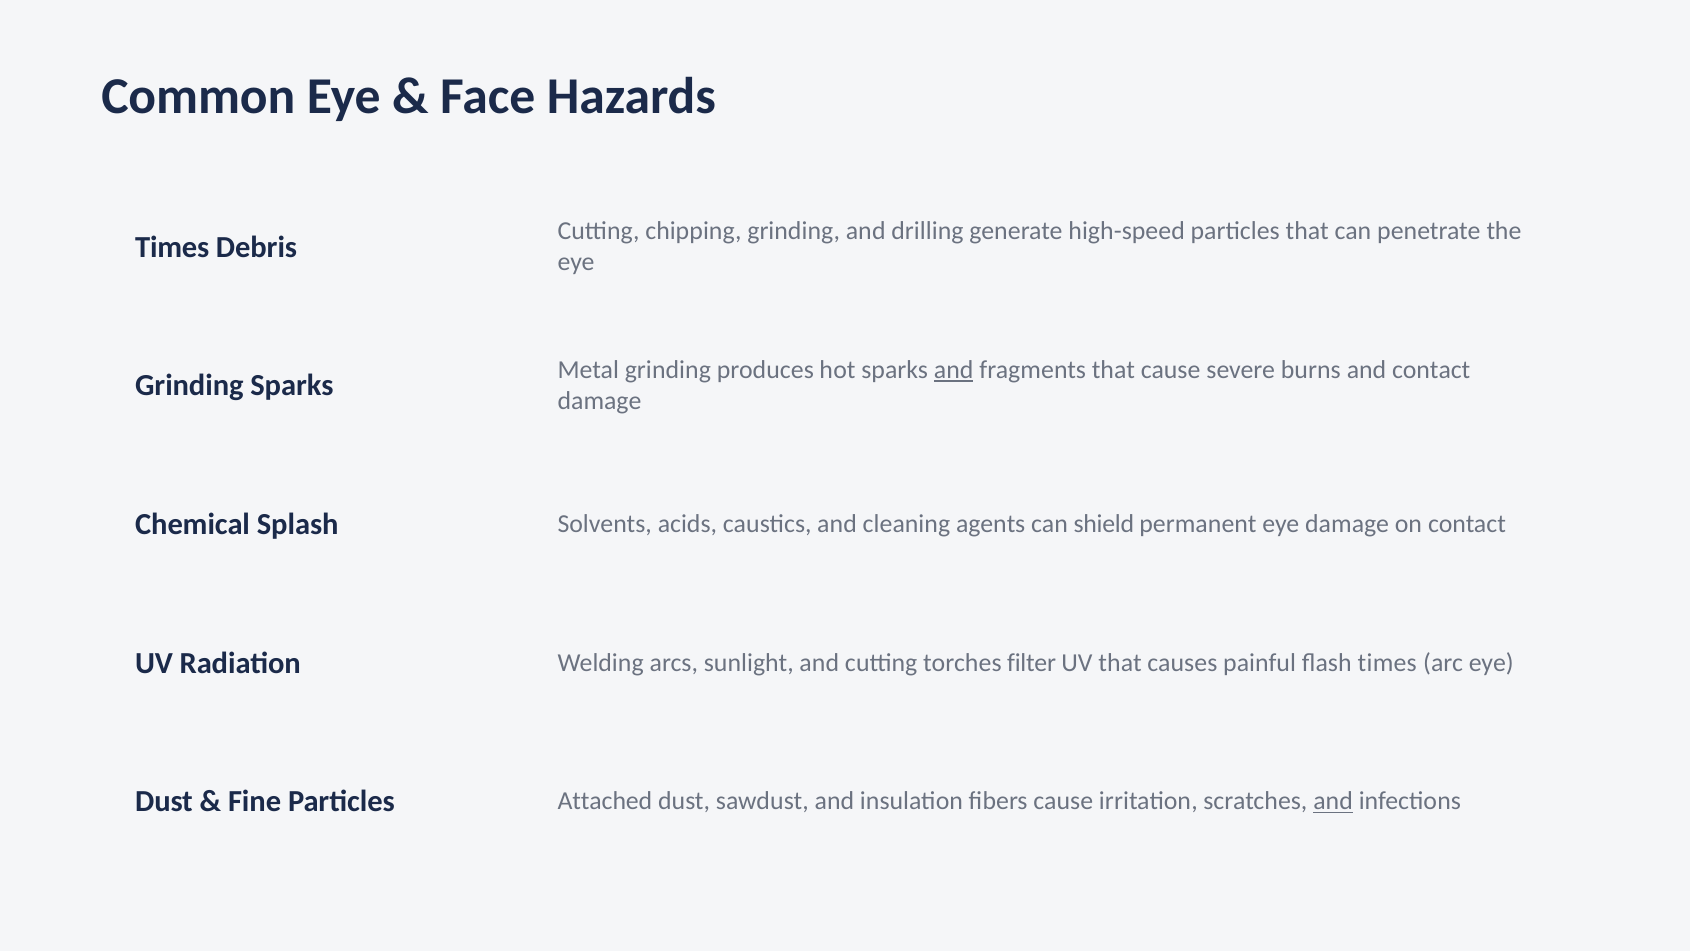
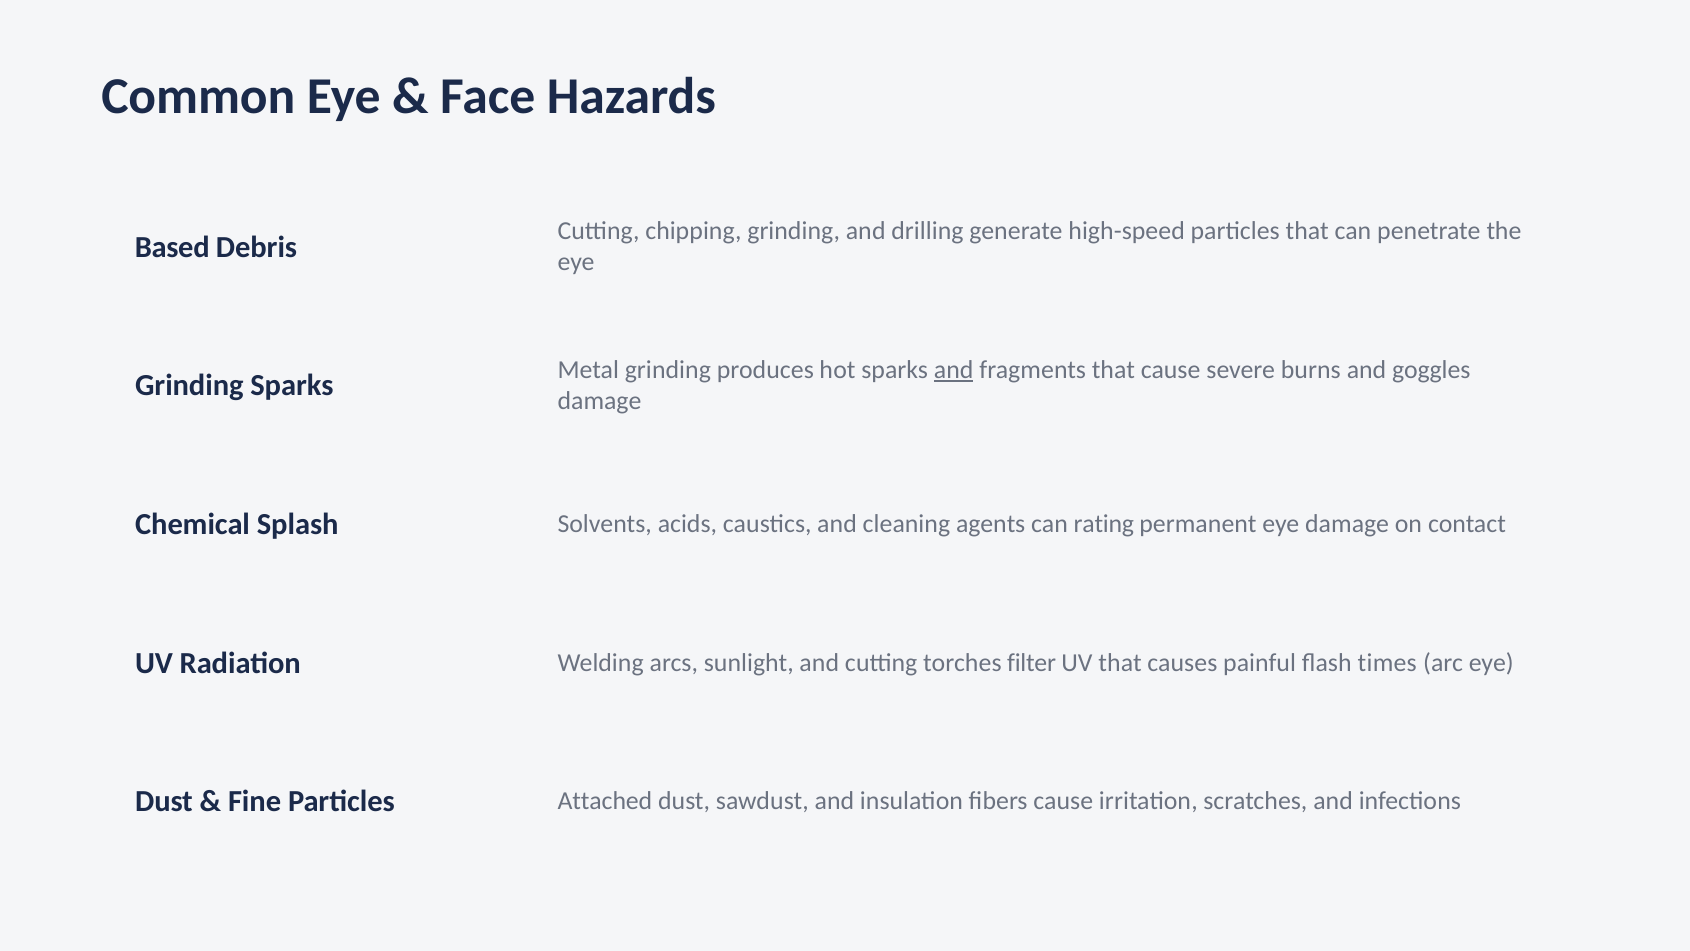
Times at (172, 247): Times -> Based
and contact: contact -> goggles
shield: shield -> rating
and at (1333, 801) underline: present -> none
